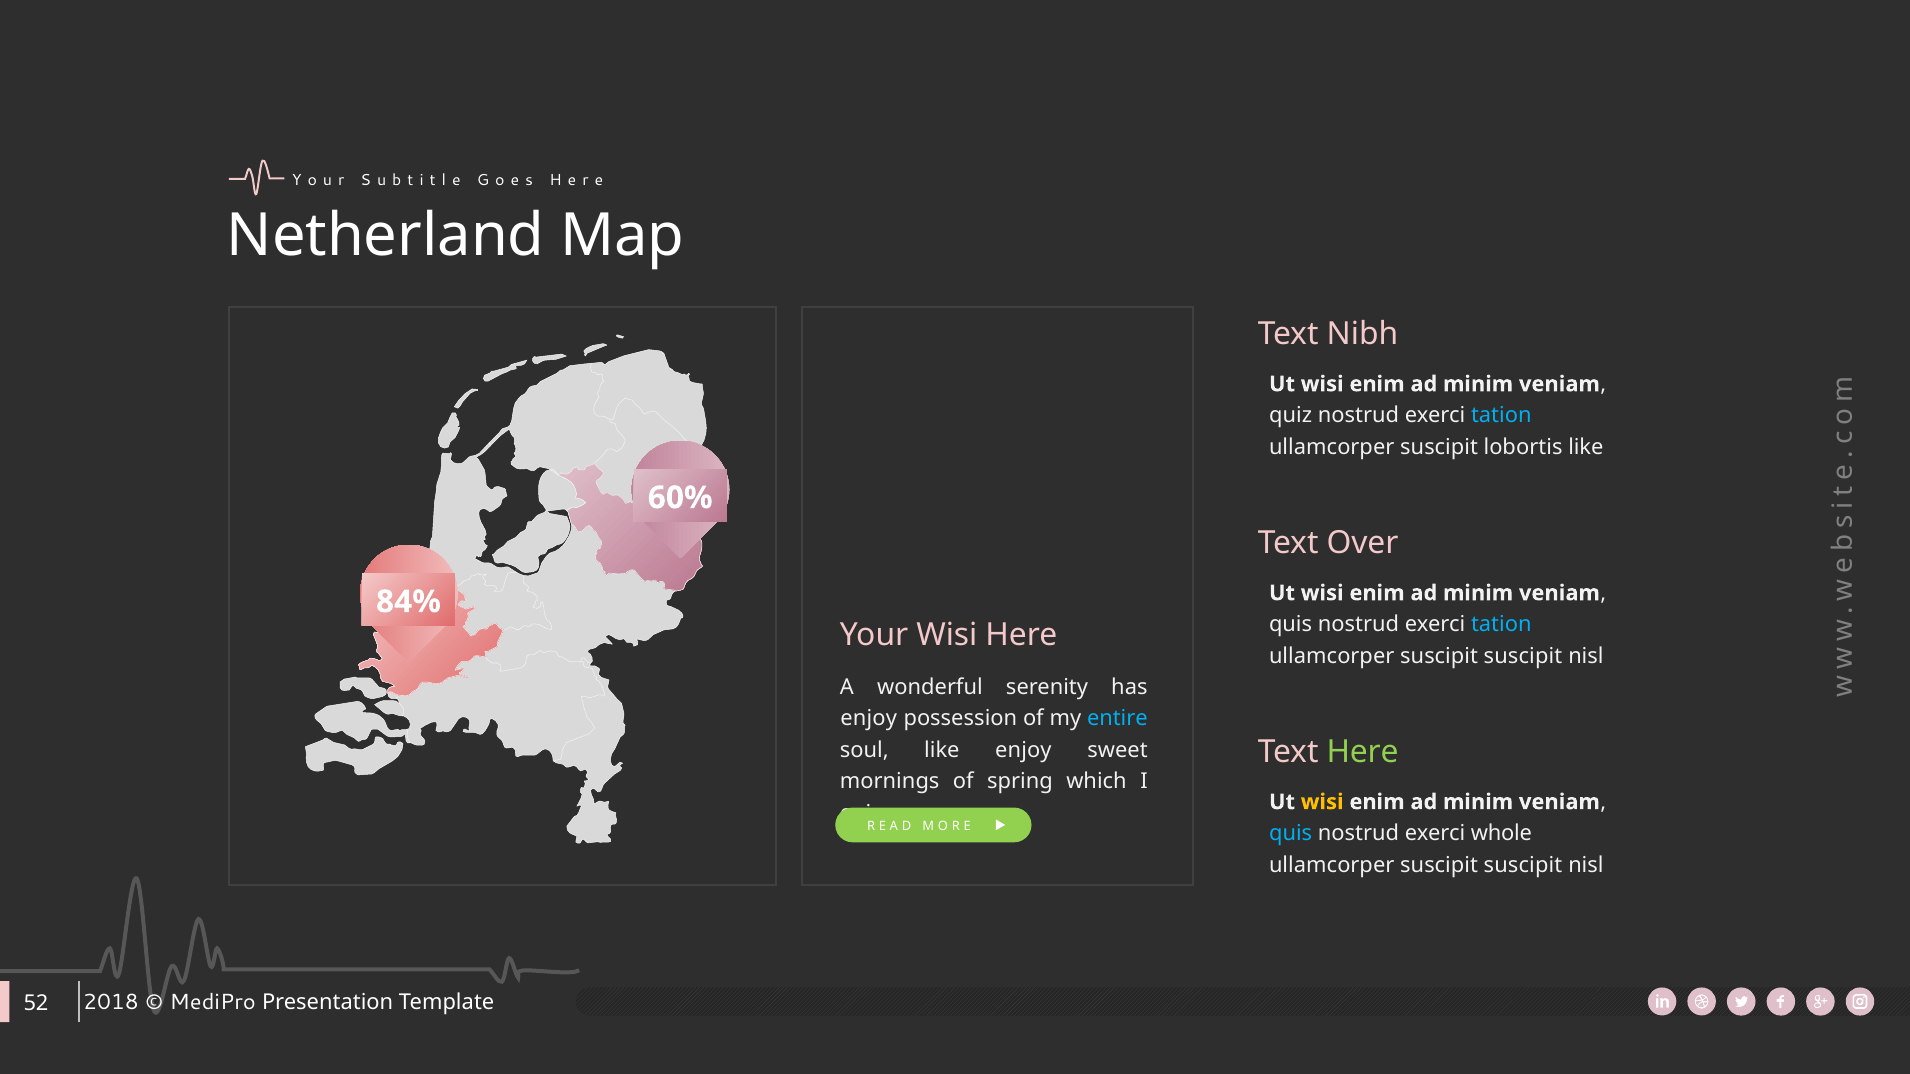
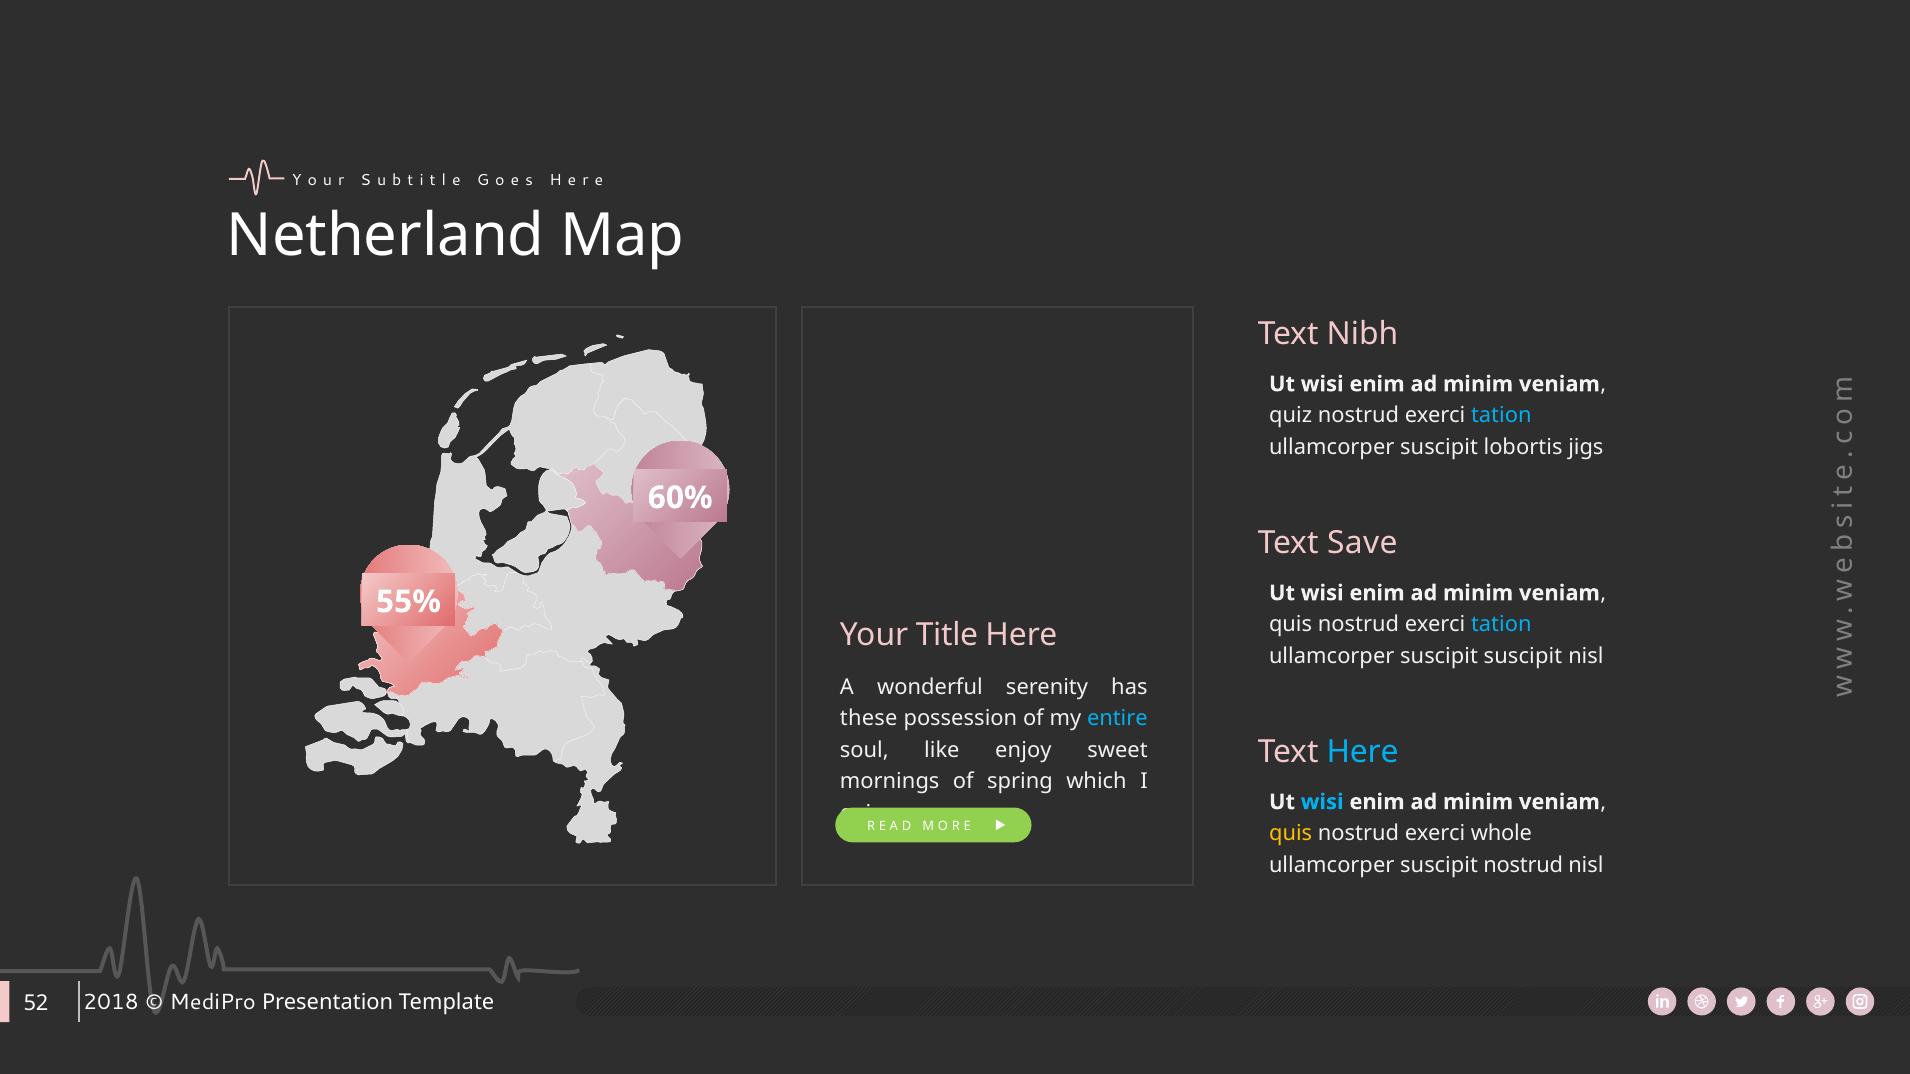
lobortis like: like -> jigs
Over: Over -> Save
84%: 84% -> 55%
Your Wisi: Wisi -> Title
enjoy at (869, 719): enjoy -> these
Here at (1363, 752) colour: light green -> light blue
wisi at (1322, 802) colour: yellow -> light blue
quis at (1291, 834) colour: light blue -> yellow
suscipit at (1523, 865): suscipit -> nostrud
